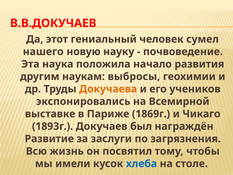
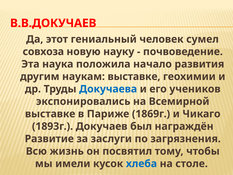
нашего: нашего -> совхоза
наукам выбросы: выбросы -> выставке
Докучаева colour: orange -> blue
